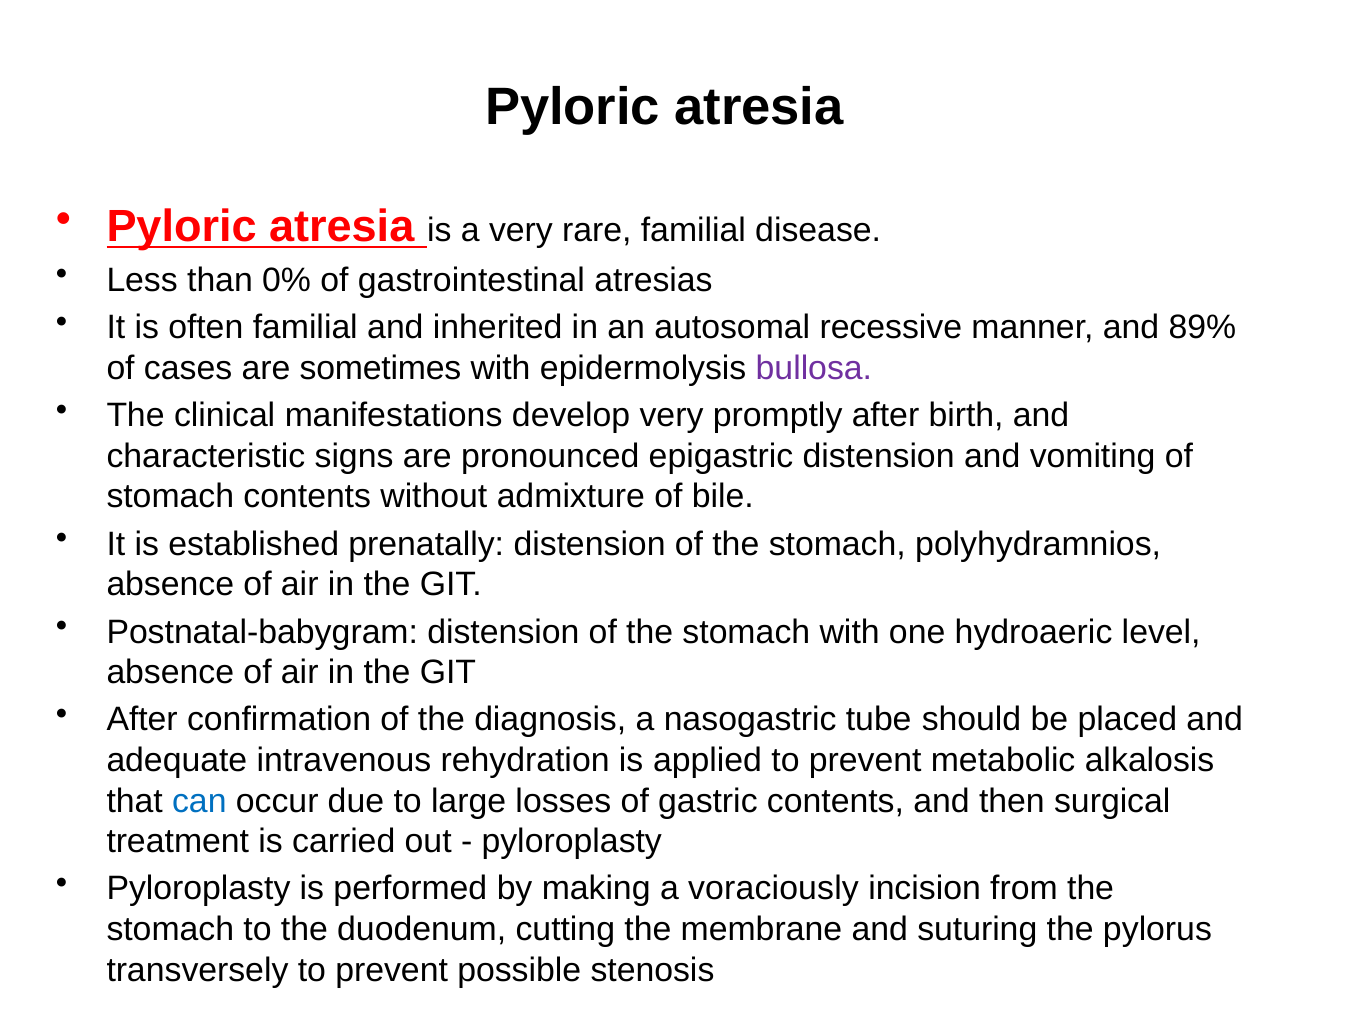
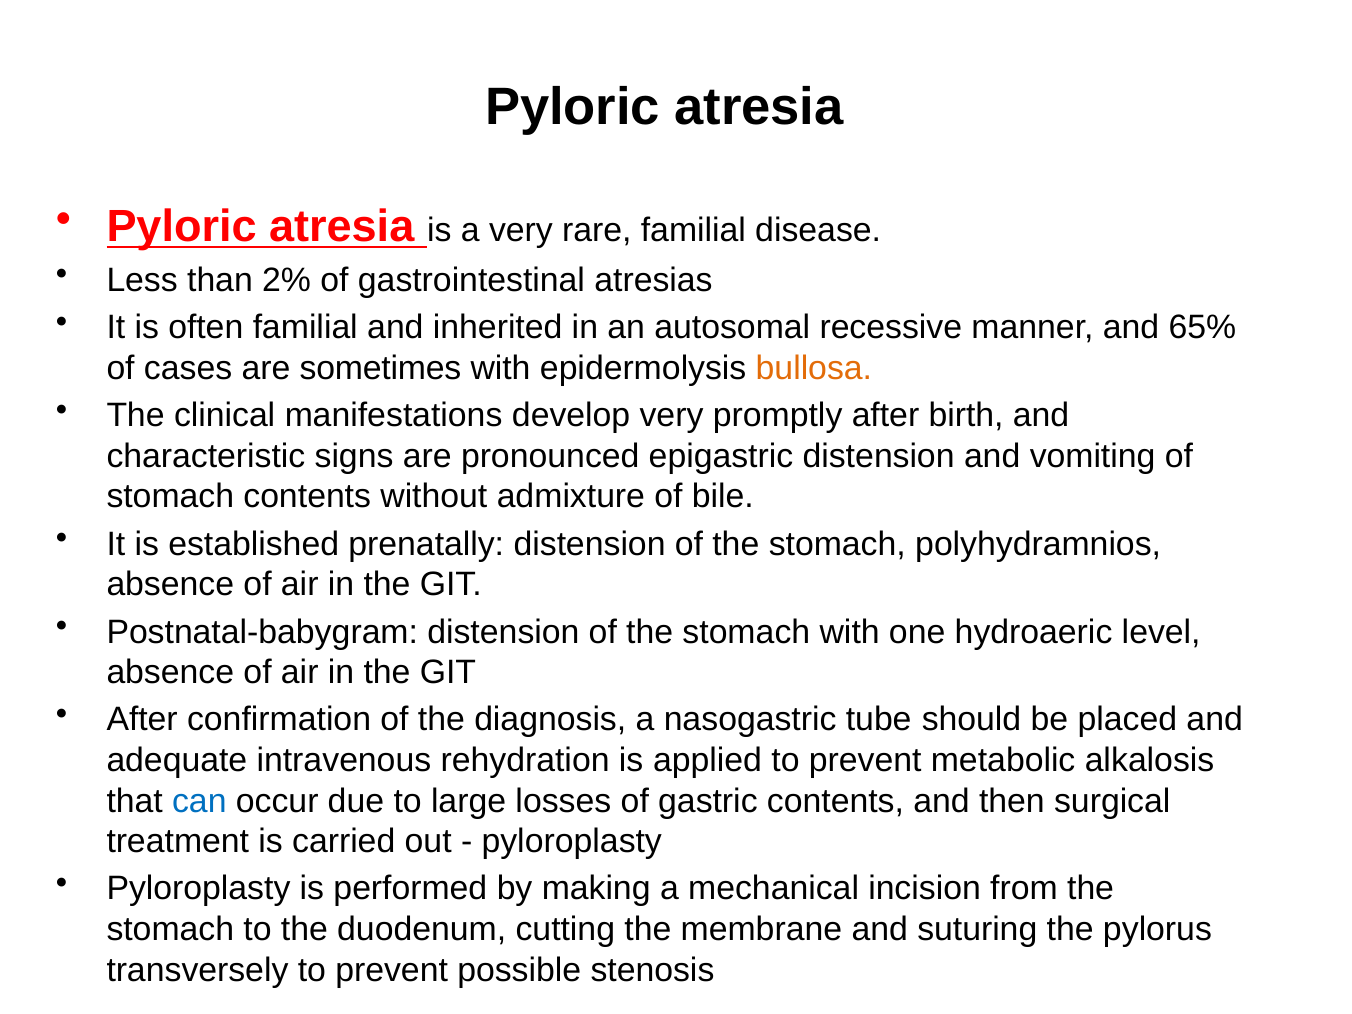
0%: 0% -> 2%
89%: 89% -> 65%
bullosa colour: purple -> orange
voraciously: voraciously -> mechanical
